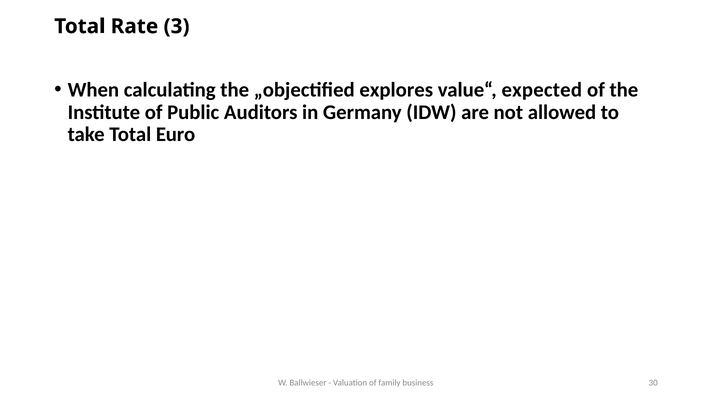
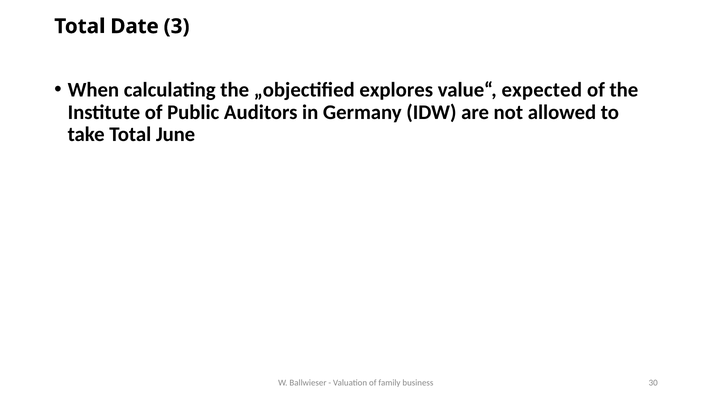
Rate: Rate -> Date
Euro: Euro -> June
